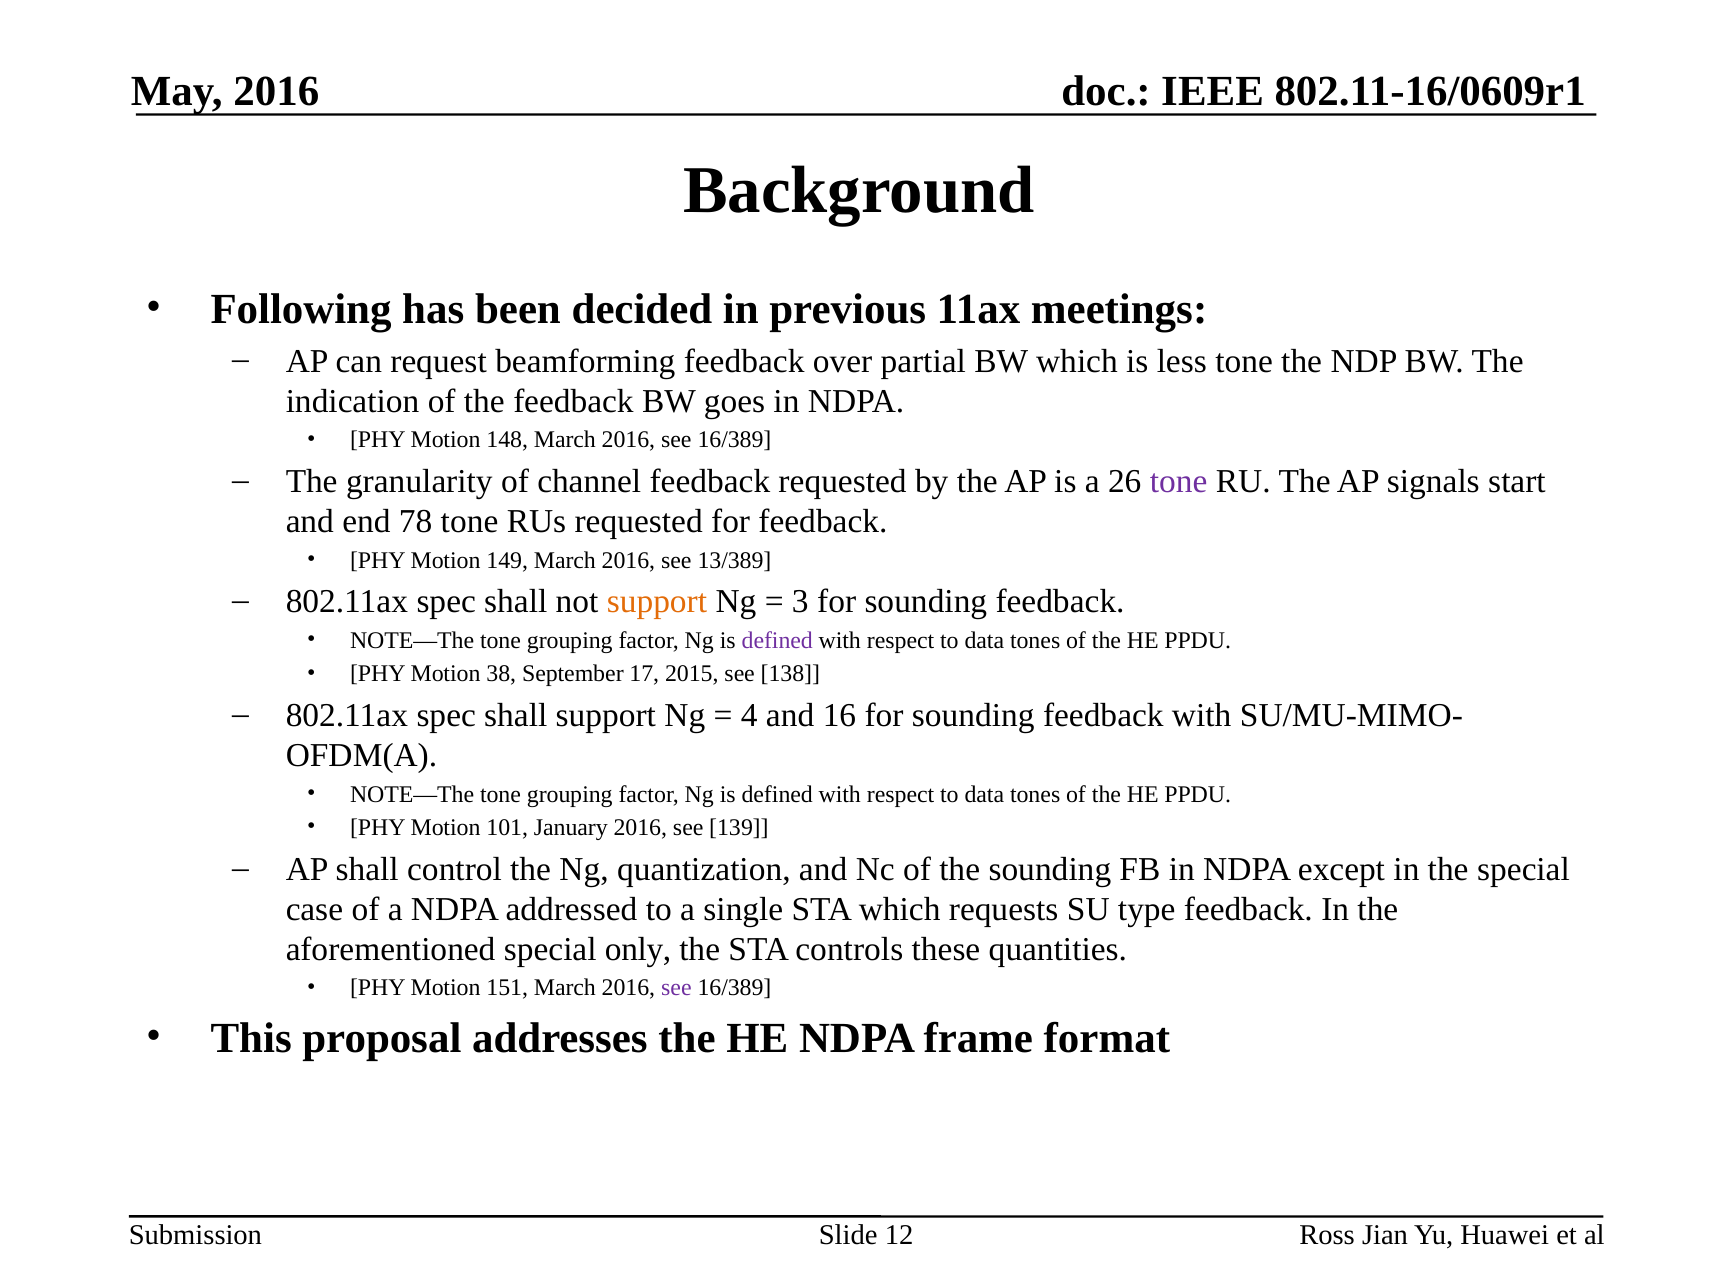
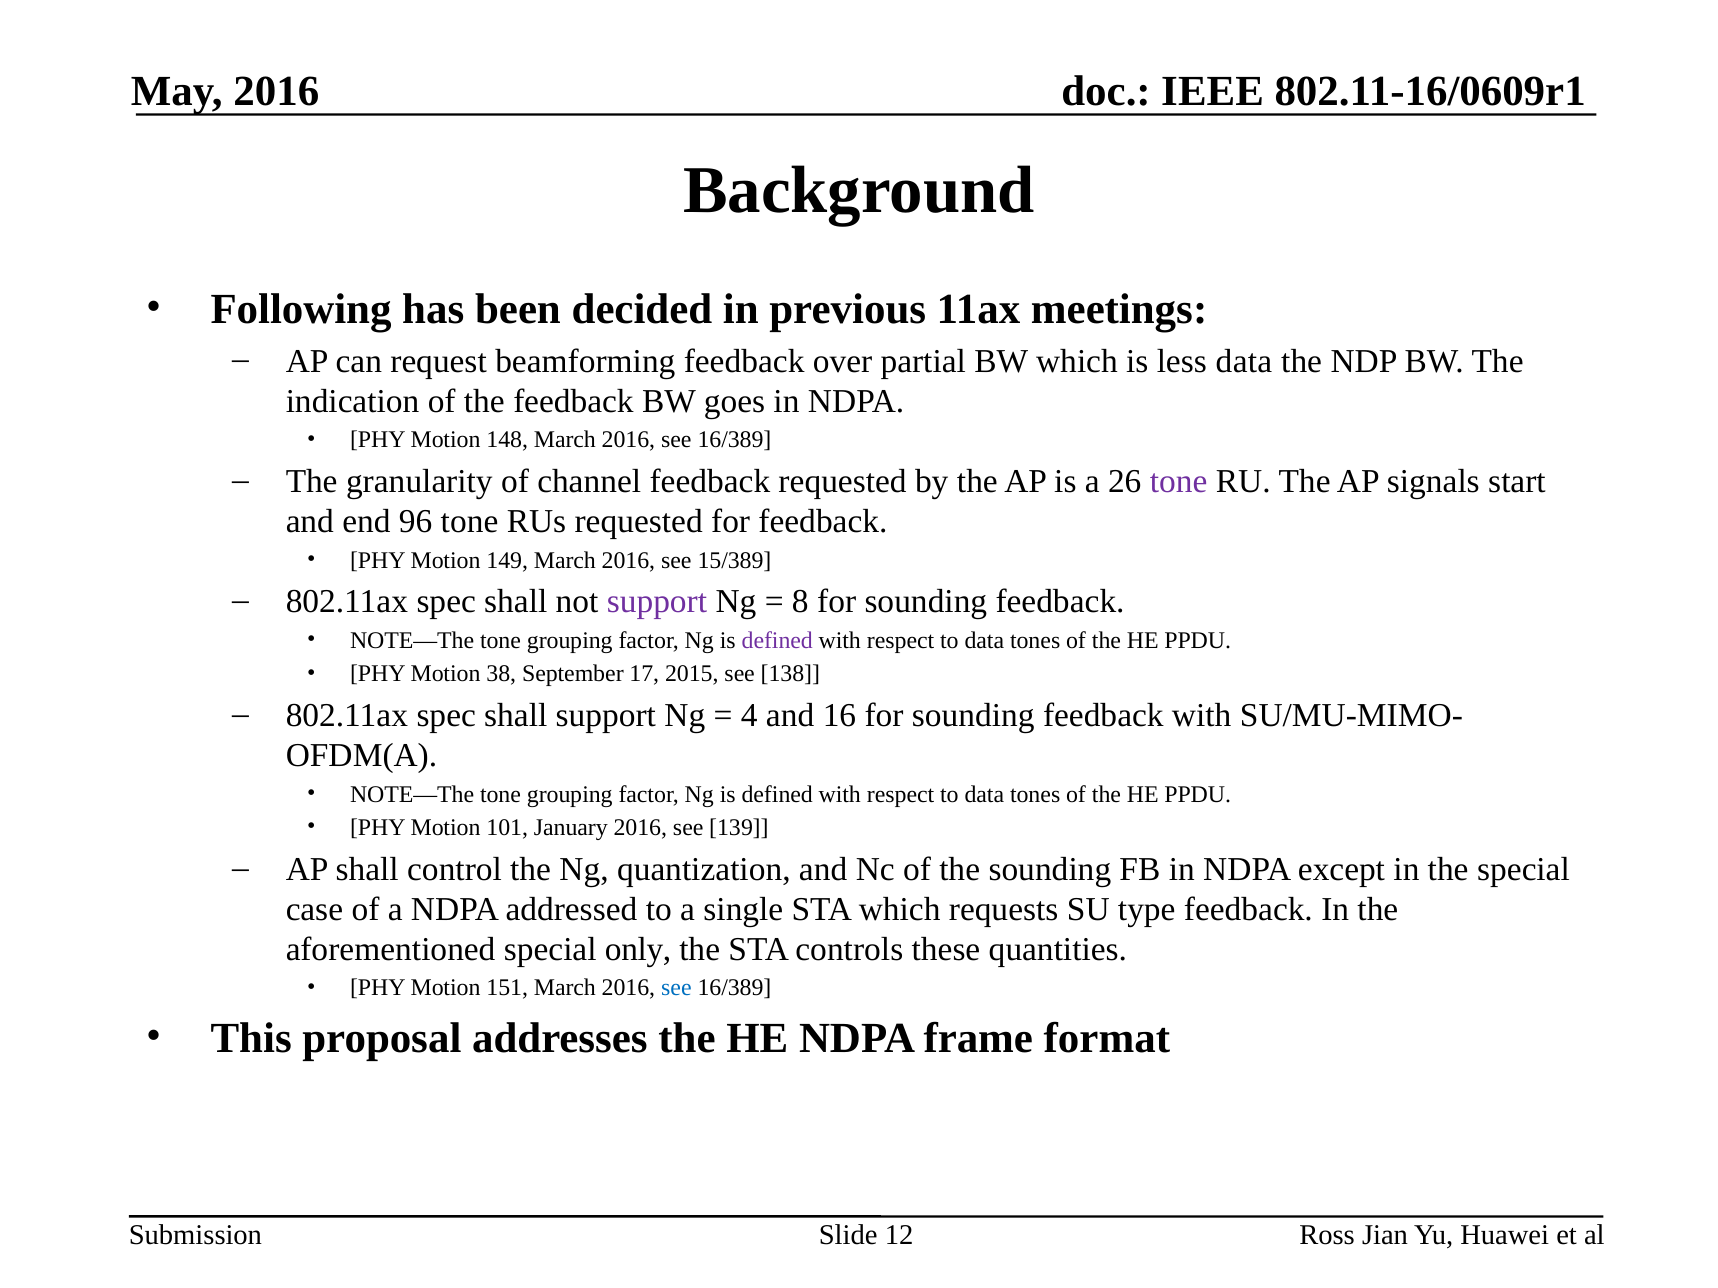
less tone: tone -> data
78: 78 -> 96
13/389: 13/389 -> 15/389
support at (657, 602) colour: orange -> purple
3: 3 -> 8
see at (676, 988) colour: purple -> blue
